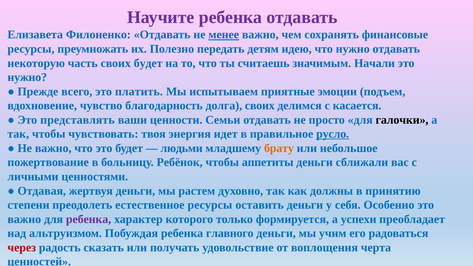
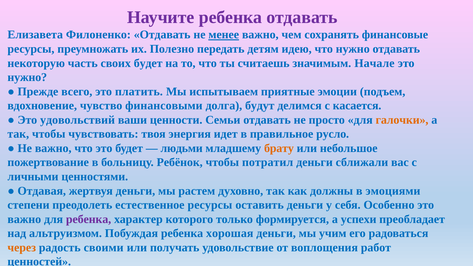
Начали: Начали -> Начале
благодарность: благодарность -> финансовыми
долга своих: своих -> будут
представлять: представлять -> удовольствий
галочки colour: black -> orange
русло underline: present -> none
аппетиты: аппетиты -> потратил
принятию: принятию -> эмоциями
главного: главного -> хорошая
через colour: red -> orange
сказать: сказать -> своими
черта: черта -> работ
